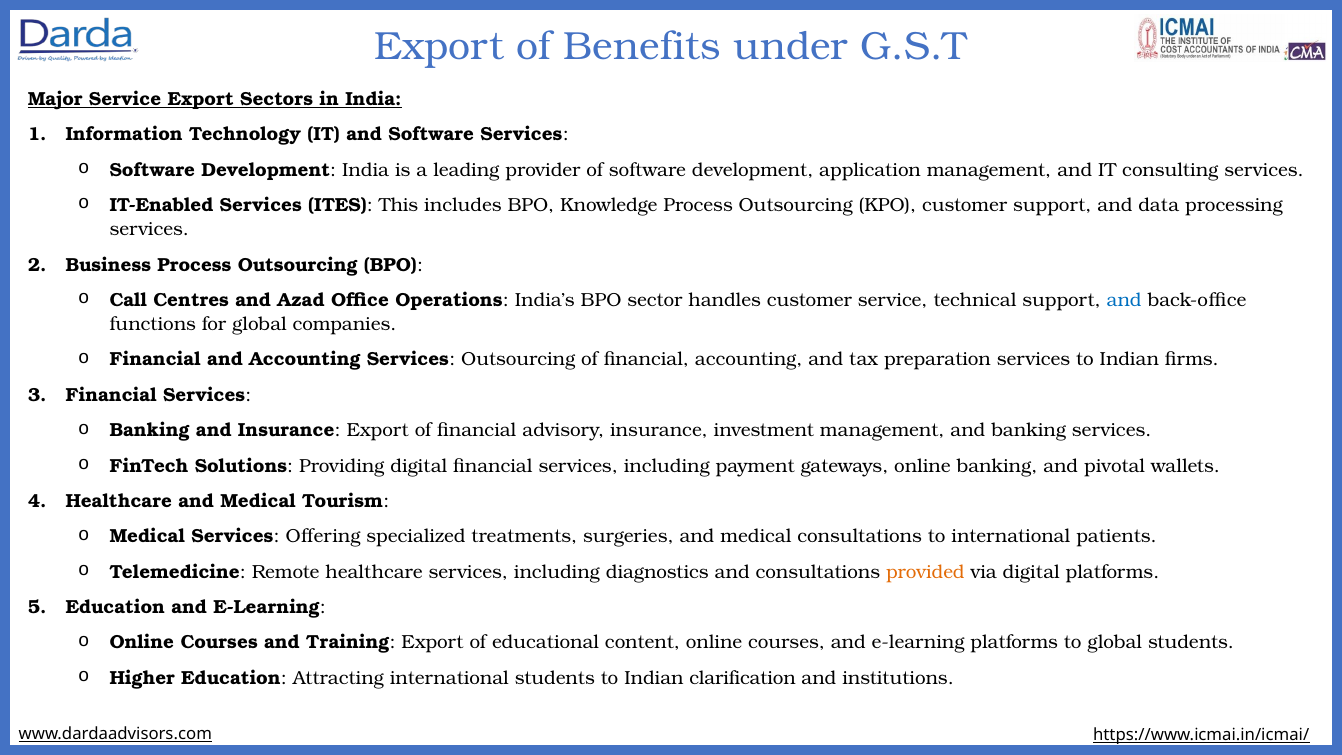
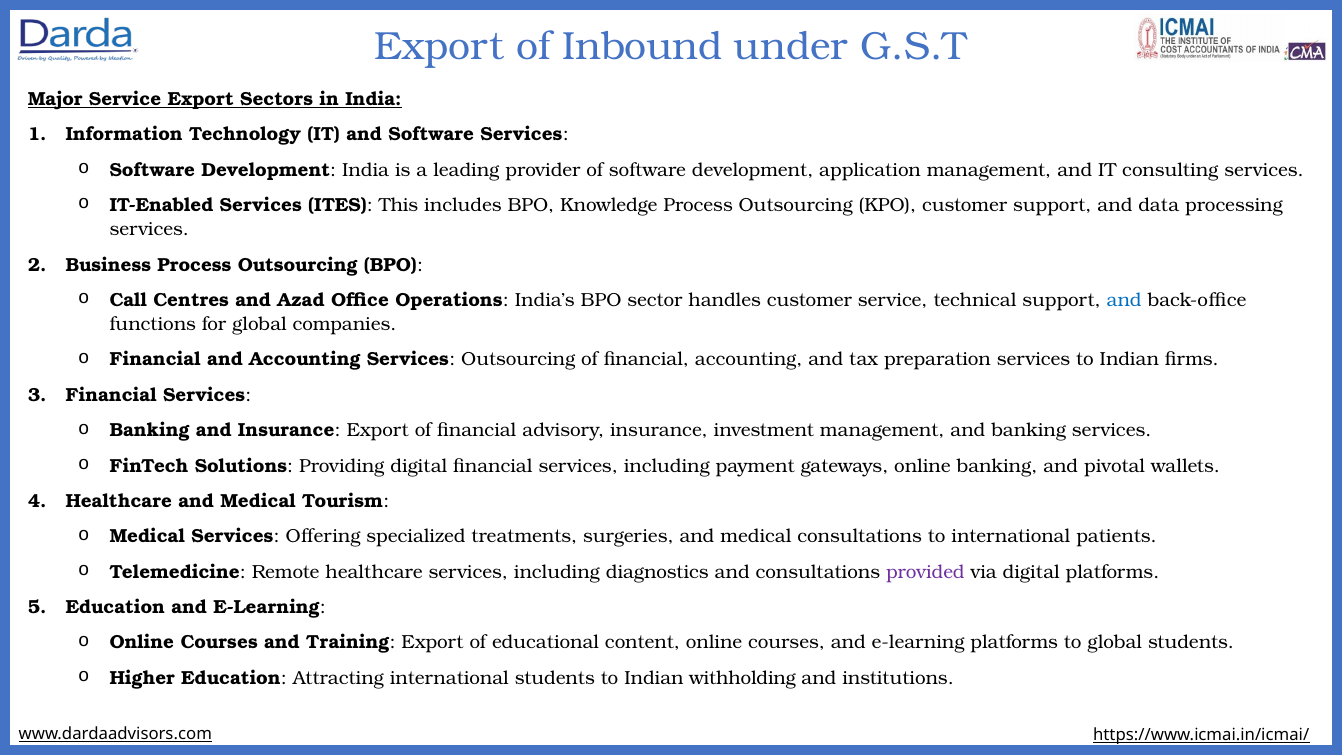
Benefits: Benefits -> Inbound
provided colour: orange -> purple
clarification: clarification -> withholding
